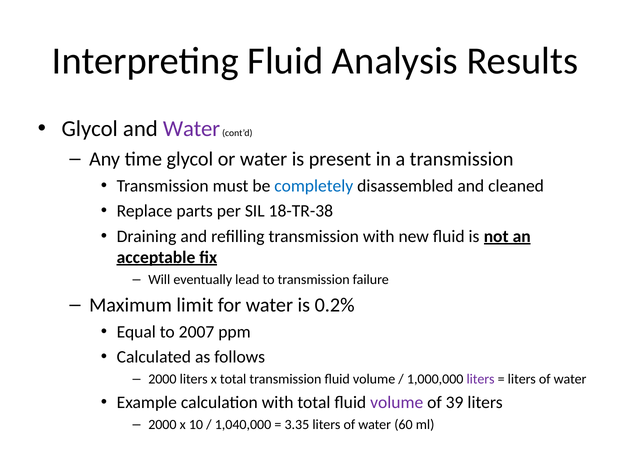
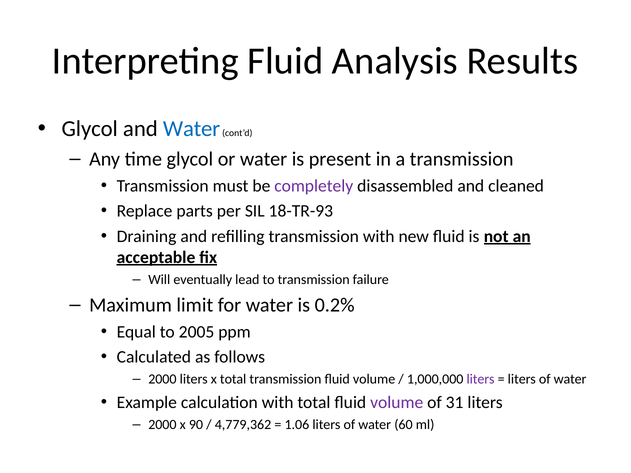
Water at (192, 129) colour: purple -> blue
completely colour: blue -> purple
18-TR-38: 18-TR-38 -> 18-TR-93
2007: 2007 -> 2005
39: 39 -> 31
10: 10 -> 90
1,040,000: 1,040,000 -> 4,779,362
3.35: 3.35 -> 1.06
